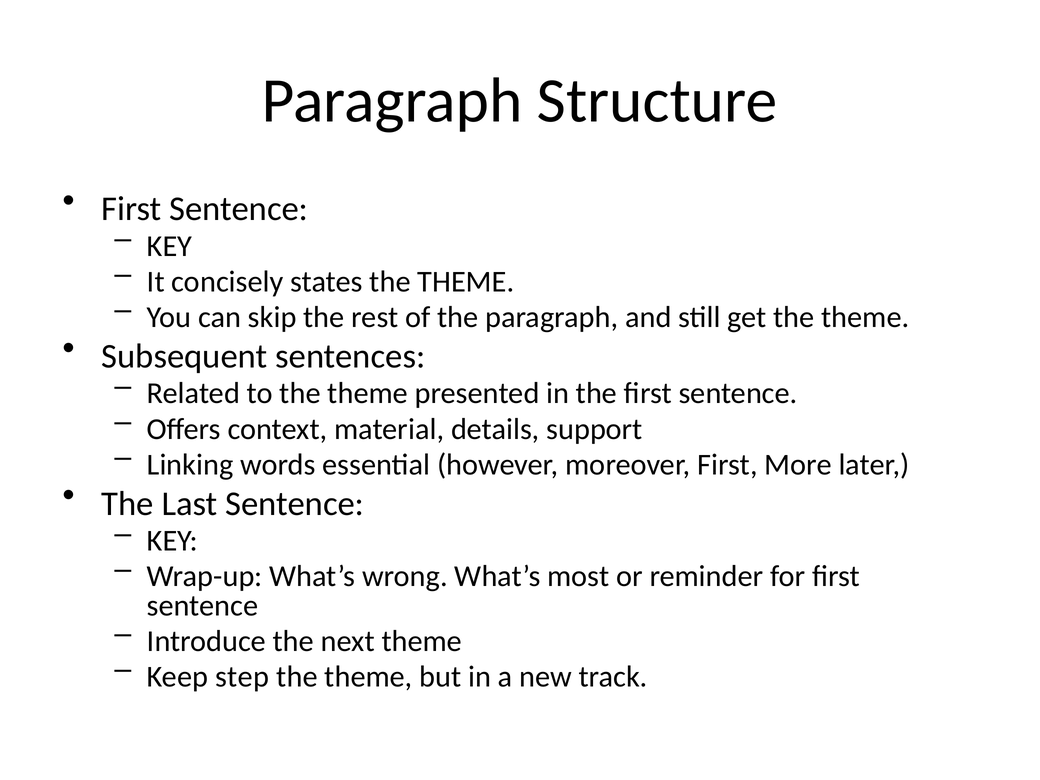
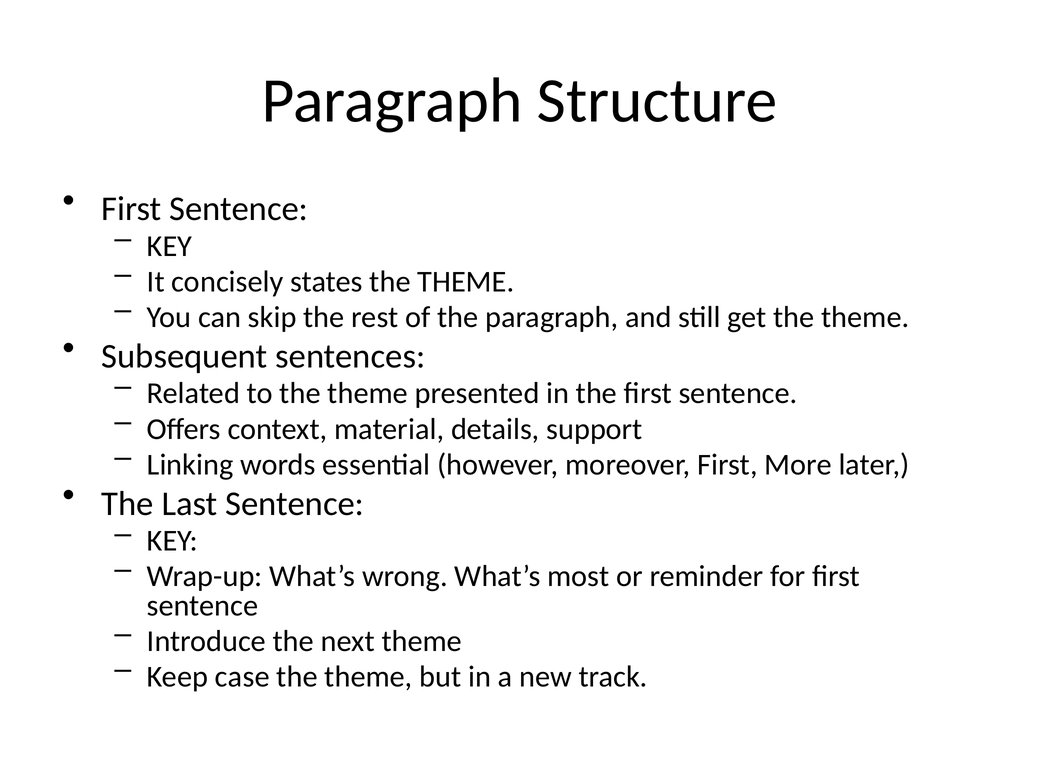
step: step -> case
